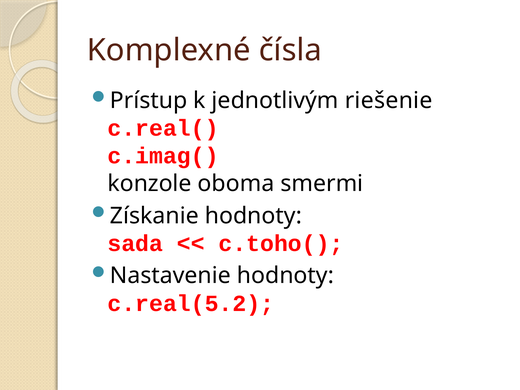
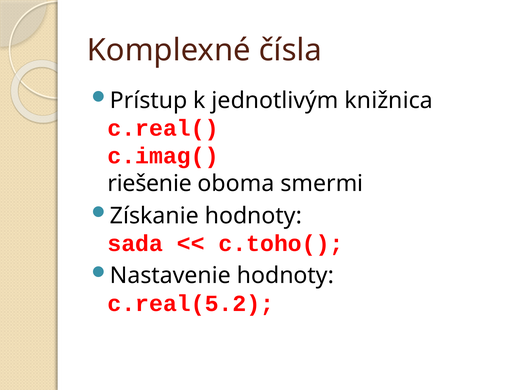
riešenie: riešenie -> knižnica
konzole: konzole -> riešenie
